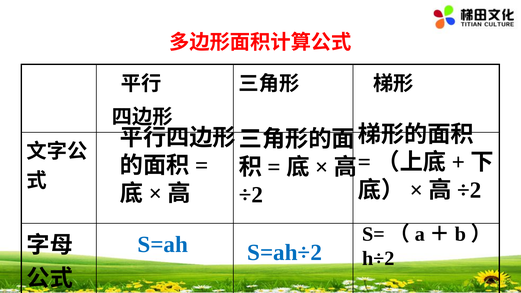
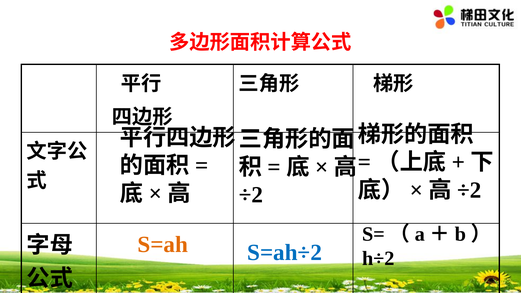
S=ah colour: blue -> orange
